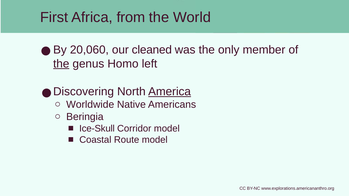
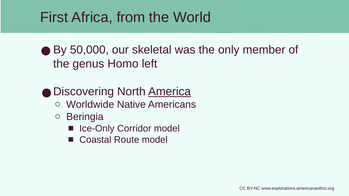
20,060: 20,060 -> 50,000
cleaned: cleaned -> skeletal
the at (61, 64) underline: present -> none
Ice-Skull: Ice-Skull -> Ice-Only
